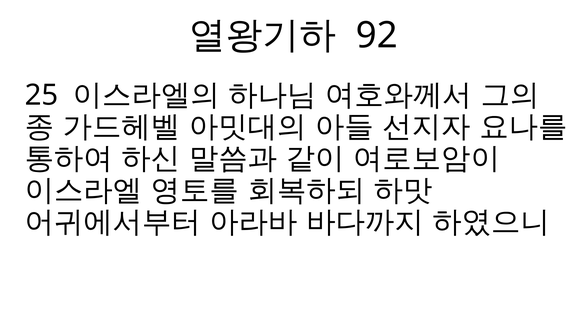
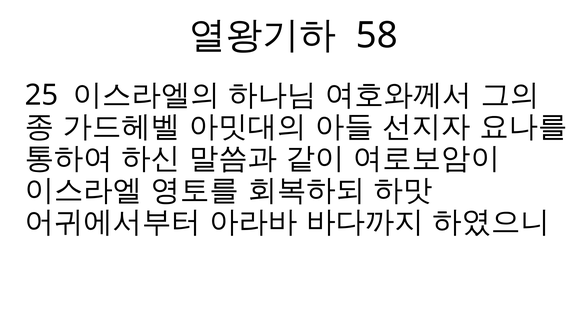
92: 92 -> 58
